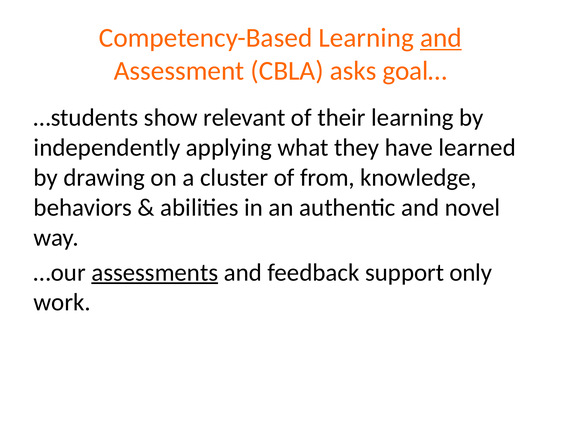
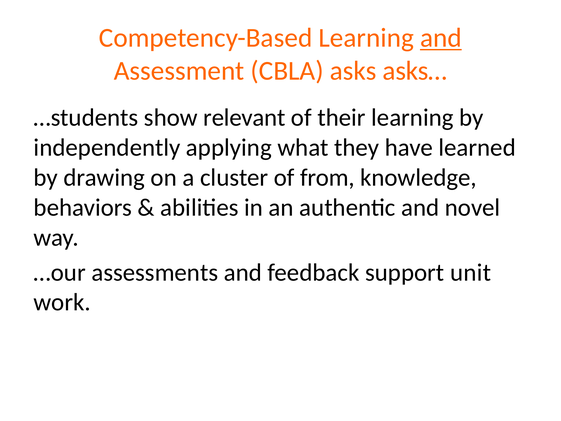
goal…: goal… -> asks…
assessments underline: present -> none
only: only -> unit
